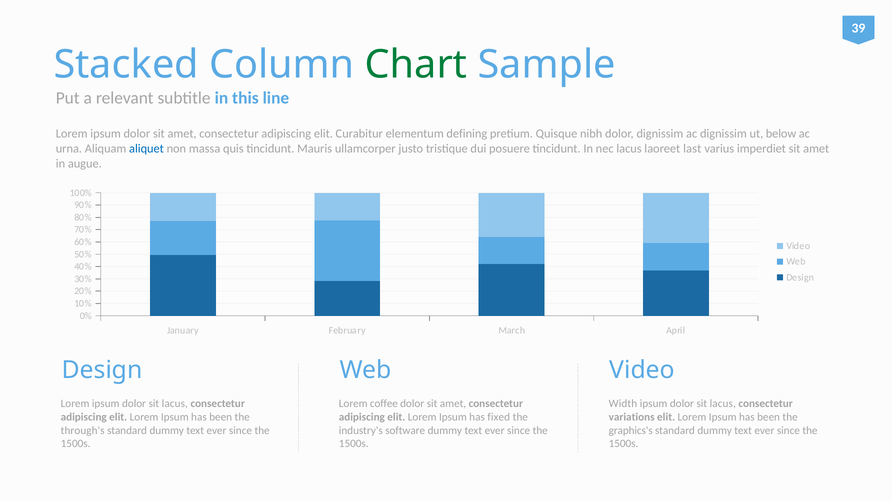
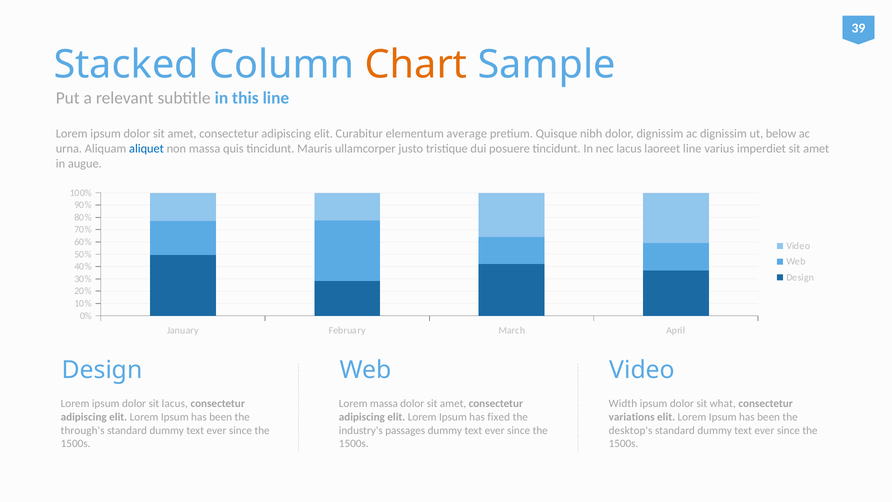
Chart colour: green -> orange
defining: defining -> average
laoreet last: last -> line
Lorem coffee: coffee -> massa
lacus at (723, 403): lacus -> what
software: software -> passages
graphics's: graphics's -> desktop's
